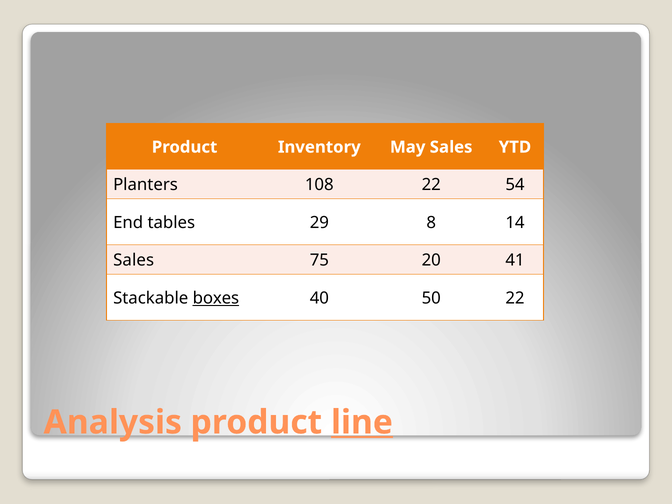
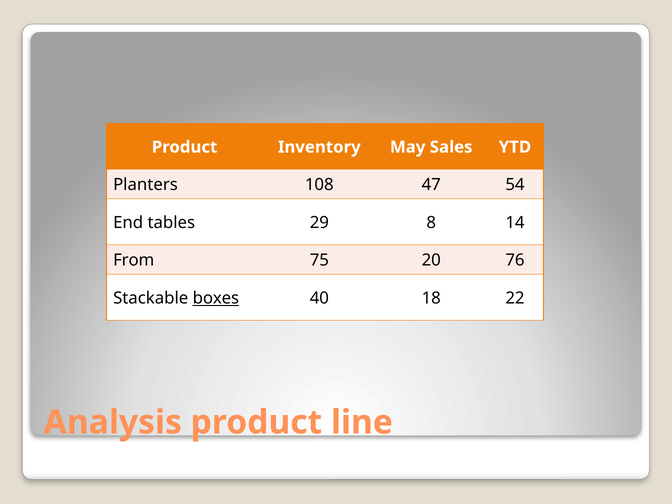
108 22: 22 -> 47
Sales at (134, 260): Sales -> From
41: 41 -> 76
50: 50 -> 18
line underline: present -> none
